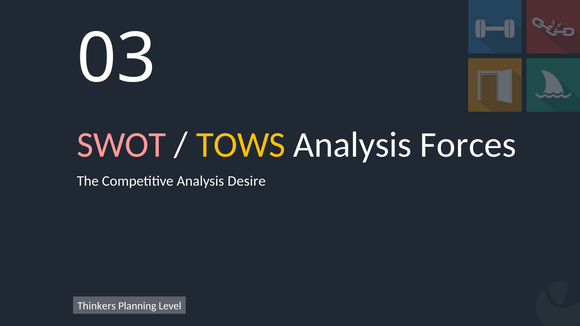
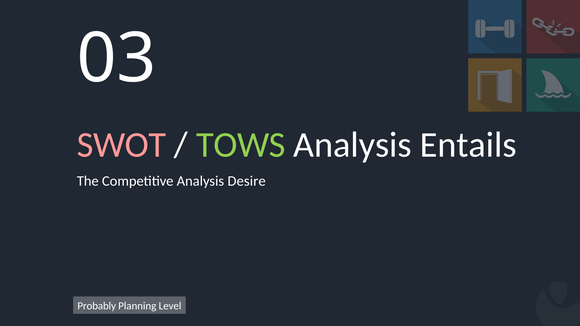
TOWS colour: yellow -> light green
Forces: Forces -> Entails
Thinkers: Thinkers -> Probably
